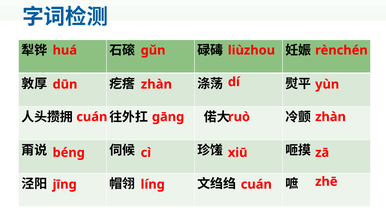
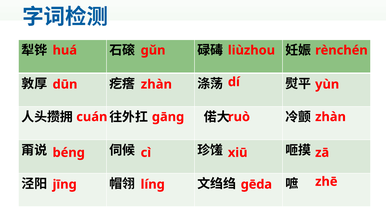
líng cuán: cuán -> gēda
